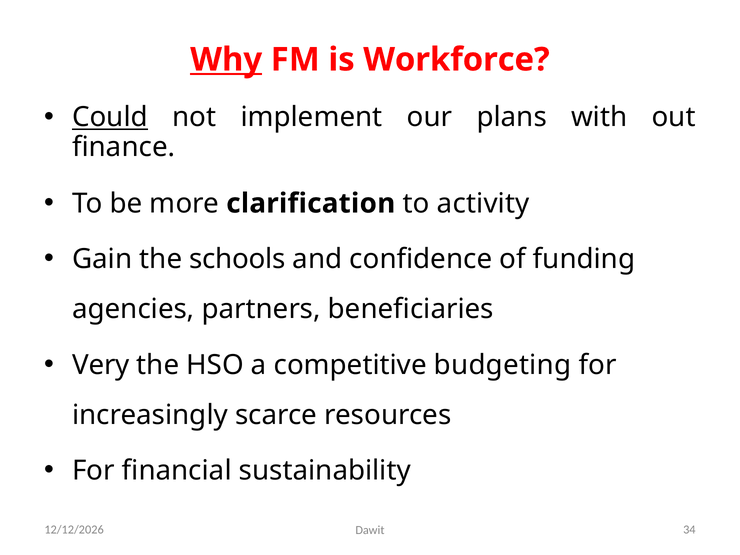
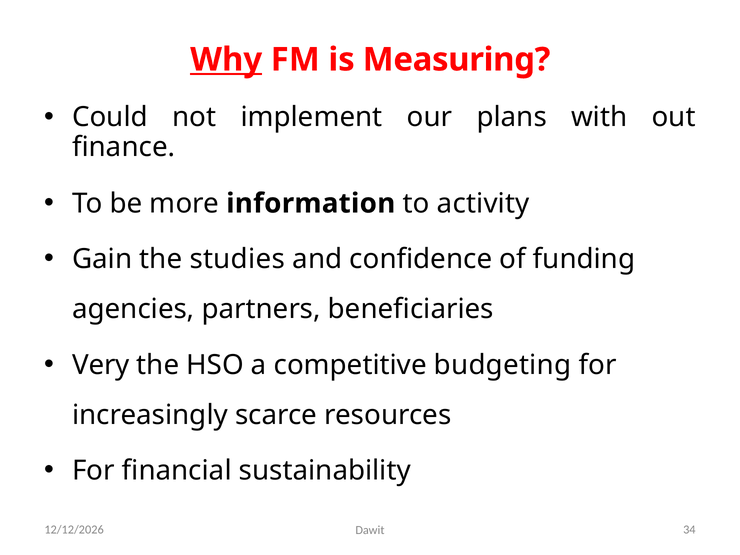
Workforce: Workforce -> Measuring
Could underline: present -> none
clarification: clarification -> information
schools: schools -> studies
